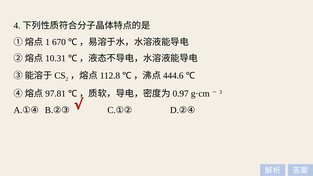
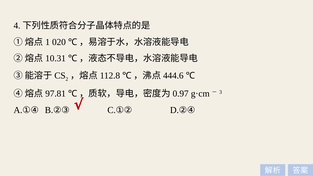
670: 670 -> 020
